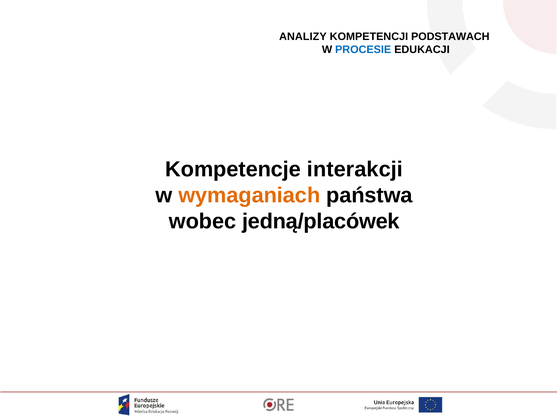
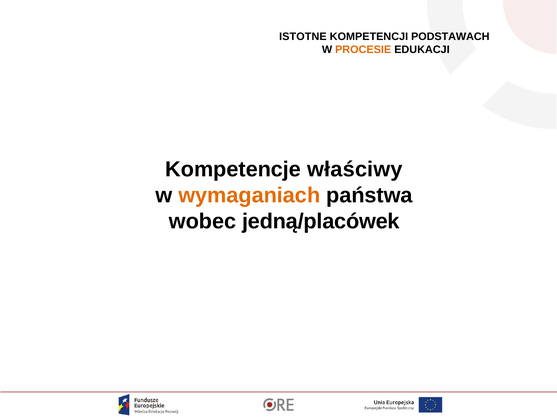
ANALIZY: ANALIZY -> ISTOTNE
PROCESIE colour: blue -> orange
interakcji: interakcji -> właściwy
